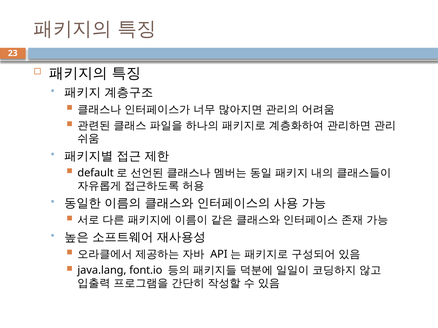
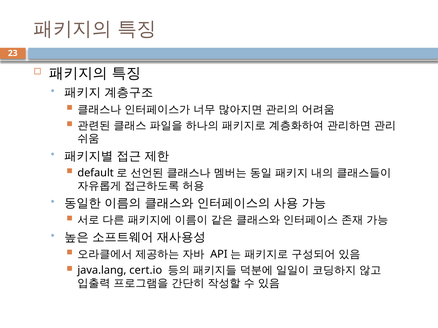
font.io: font.io -> cert.io
